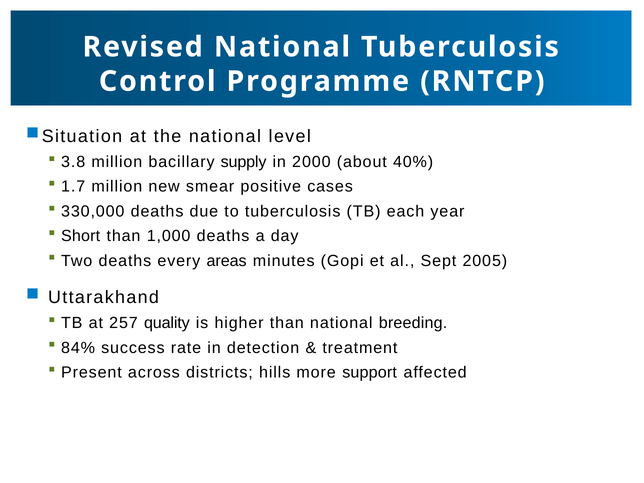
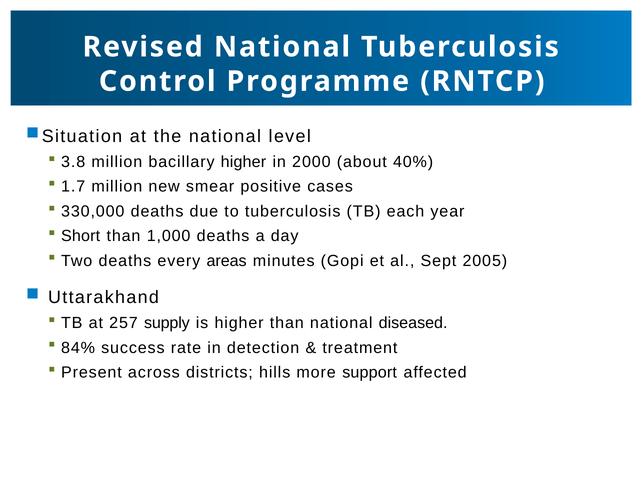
bacillary supply: supply -> higher
quality: quality -> supply
breeding: breeding -> diseased
